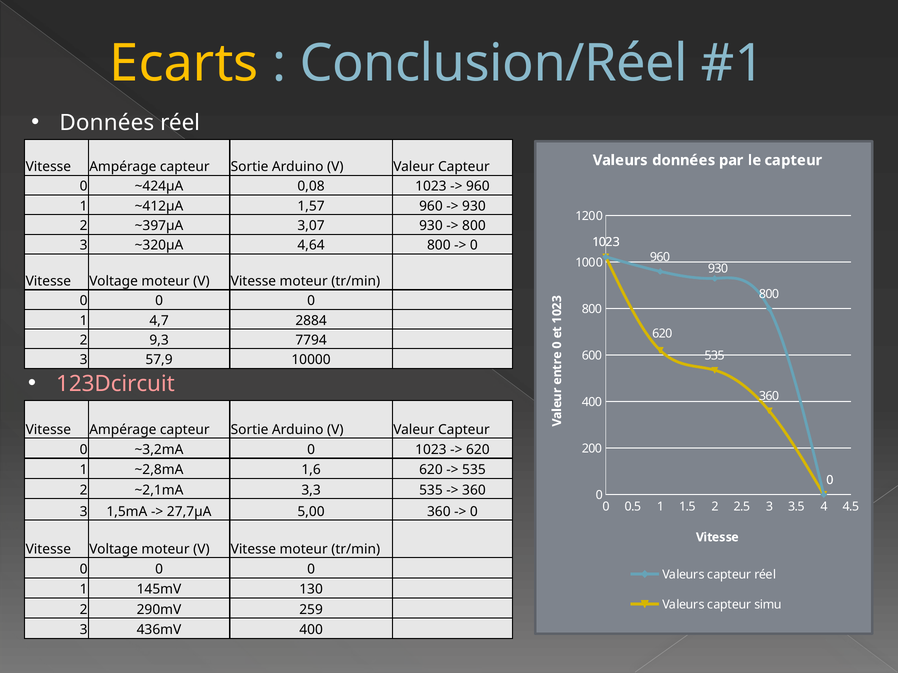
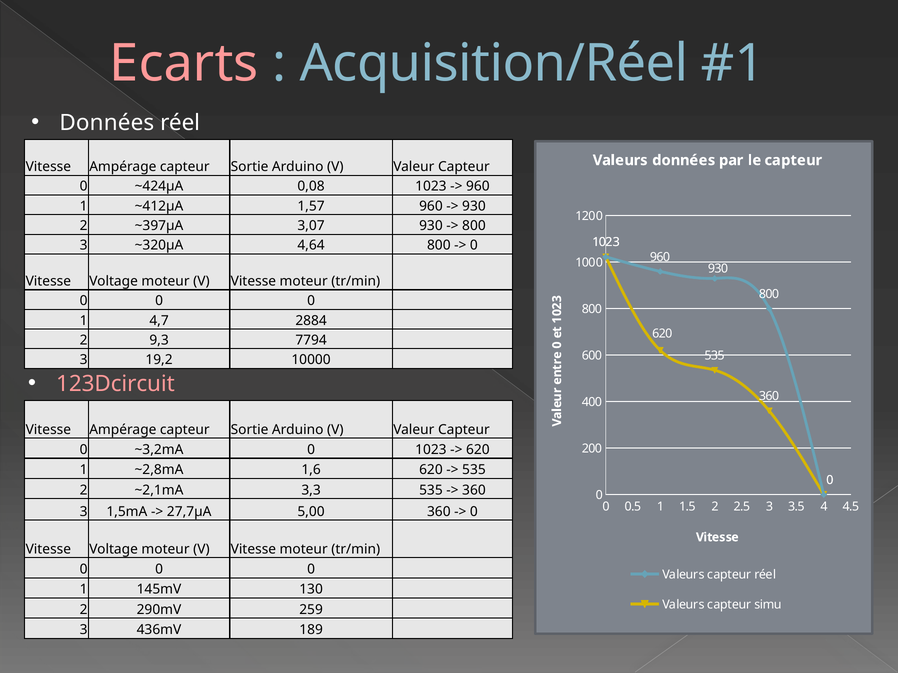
Ecarts colour: yellow -> pink
Conclusion/Réel: Conclusion/Réel -> Acquisition/Réel
57,9: 57,9 -> 19,2
436mV 400: 400 -> 189
